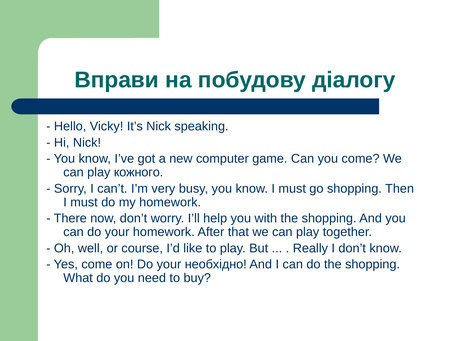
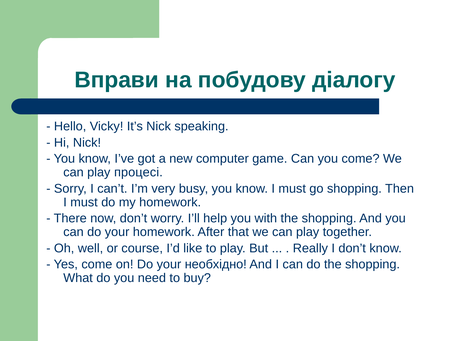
кожного: кожного -> процесі
